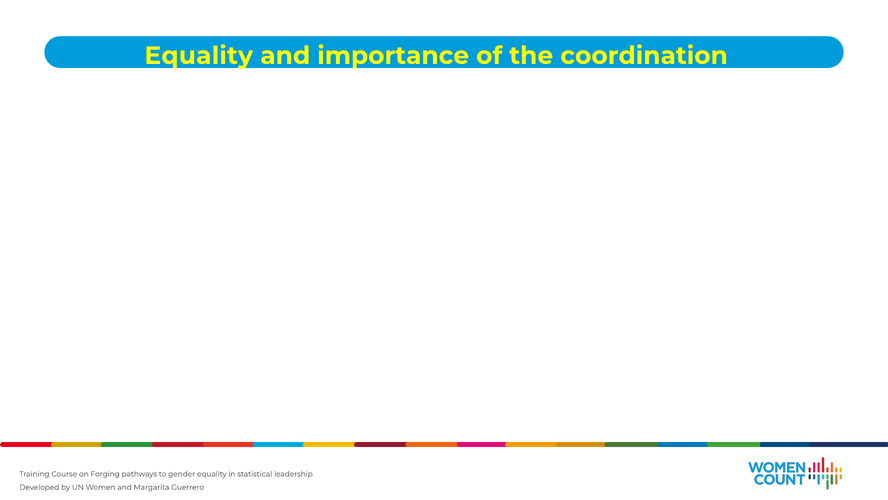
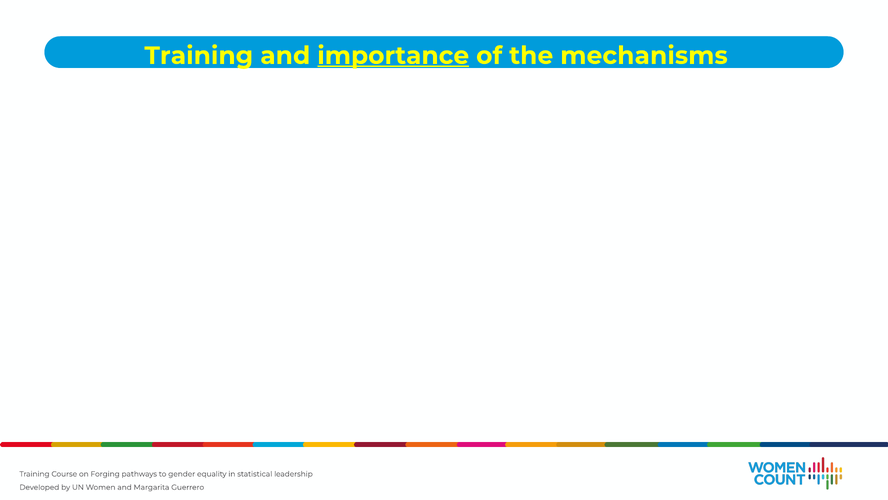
Equality at (199, 56): Equality -> Training
importance underline: none -> present
coordination: coordination -> mechanisms
